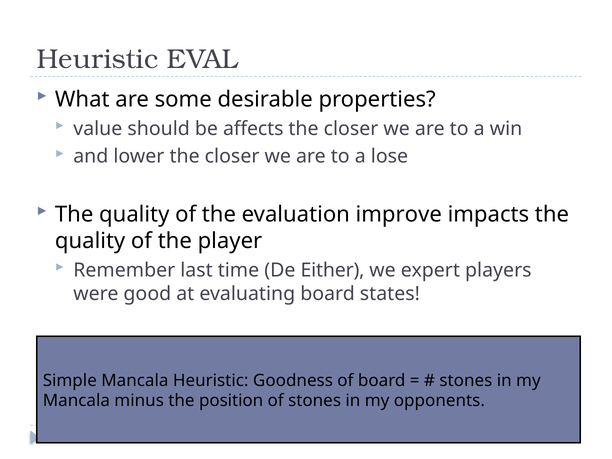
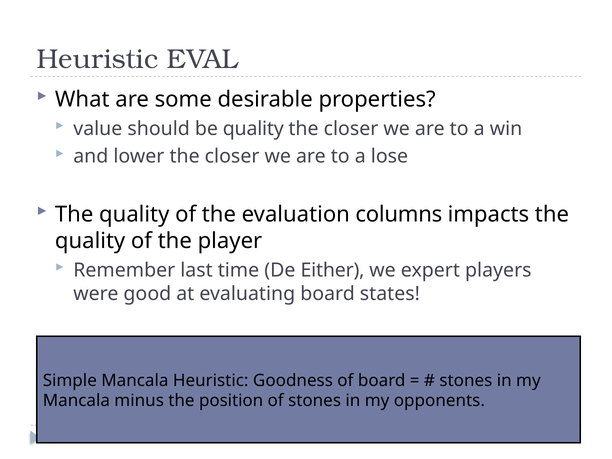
be affects: affects -> quality
improve: improve -> columns
